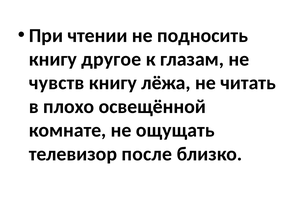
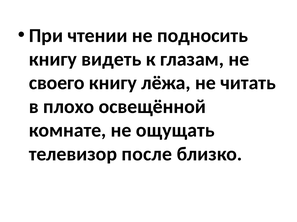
другое: другое -> видеть
чувств: чувств -> своего
